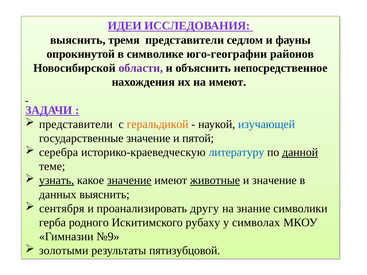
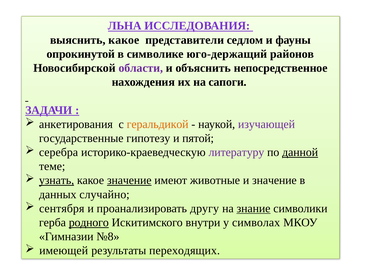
ИДЕИ: ИДЕИ -> ЛЬНА
выяснить тремя: тремя -> какое
юго-географии: юго-географии -> юго-держащий
на имеют: имеют -> сапоги
представители at (76, 124): представители -> анкетирования
изучающей colour: blue -> purple
государственные значение: значение -> гипотезу
литературу colour: blue -> purple
животные underline: present -> none
данных выяснить: выяснить -> случайно
знание underline: none -> present
родного underline: none -> present
рубаху: рубаху -> внутри
№9: №9 -> №8
золотыми: золотыми -> имеющей
пятизубцовой: пятизубцовой -> переходящих
